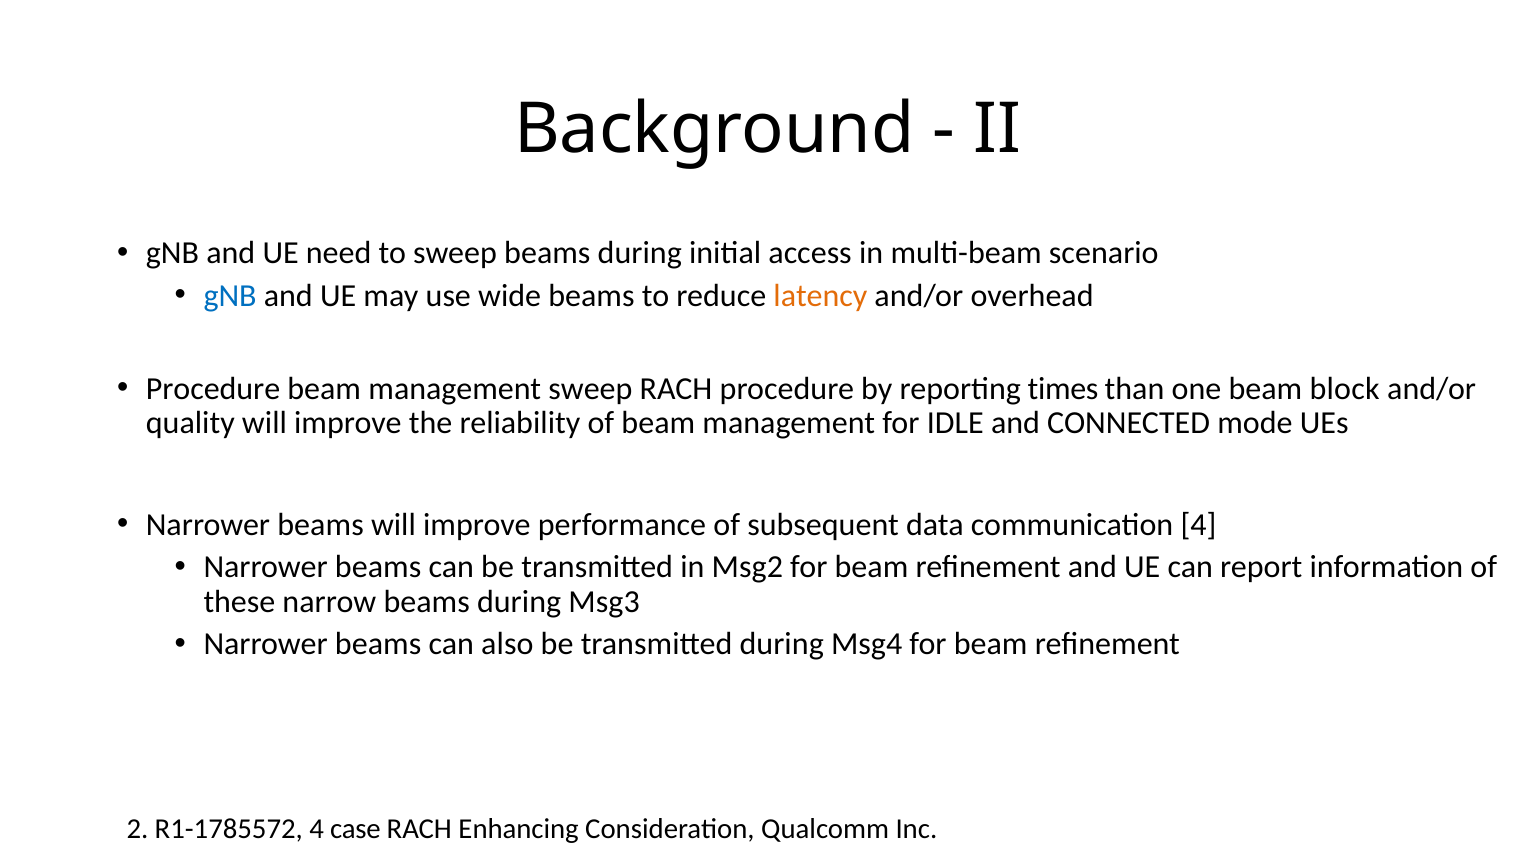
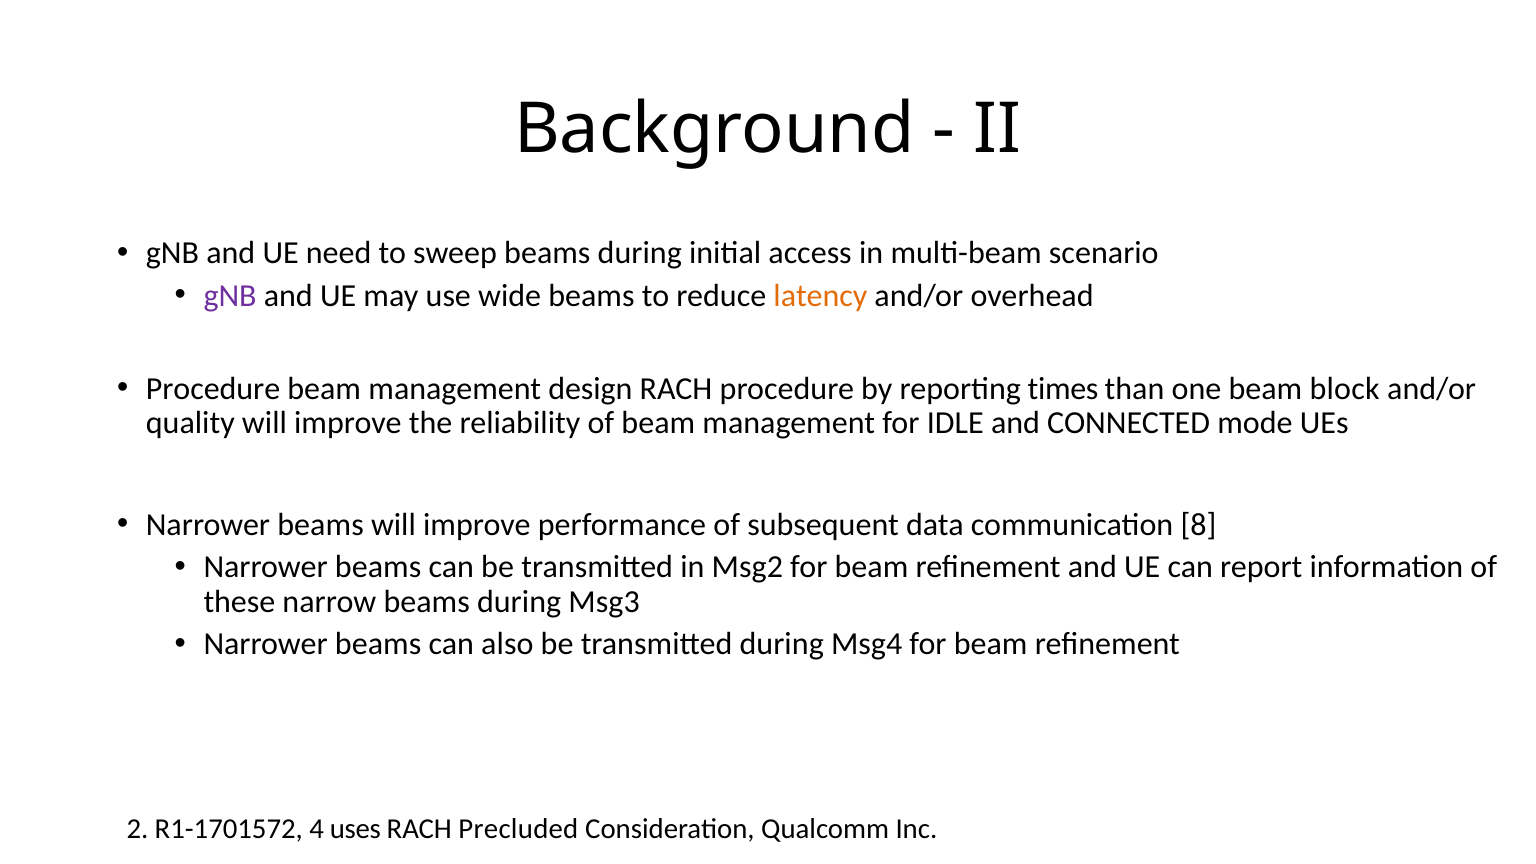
gNB at (230, 295) colour: blue -> purple
management sweep: sweep -> design
communication 4: 4 -> 8
R1-1785572: R1-1785572 -> R1-1701572
case: case -> uses
Enhancing: Enhancing -> Precluded
